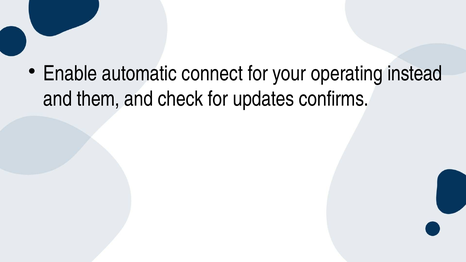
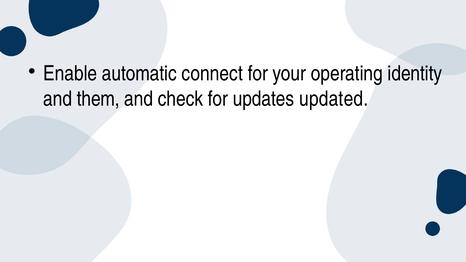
instead: instead -> identity
confirms: confirms -> updated
